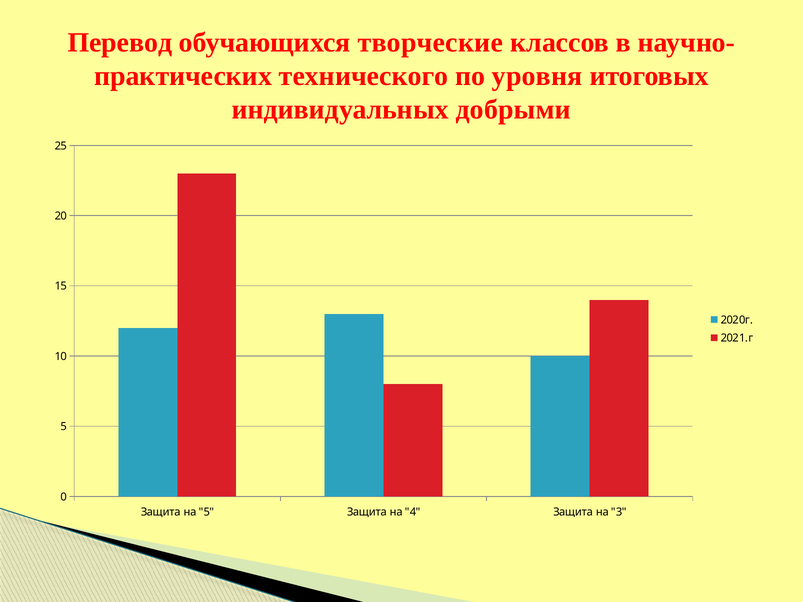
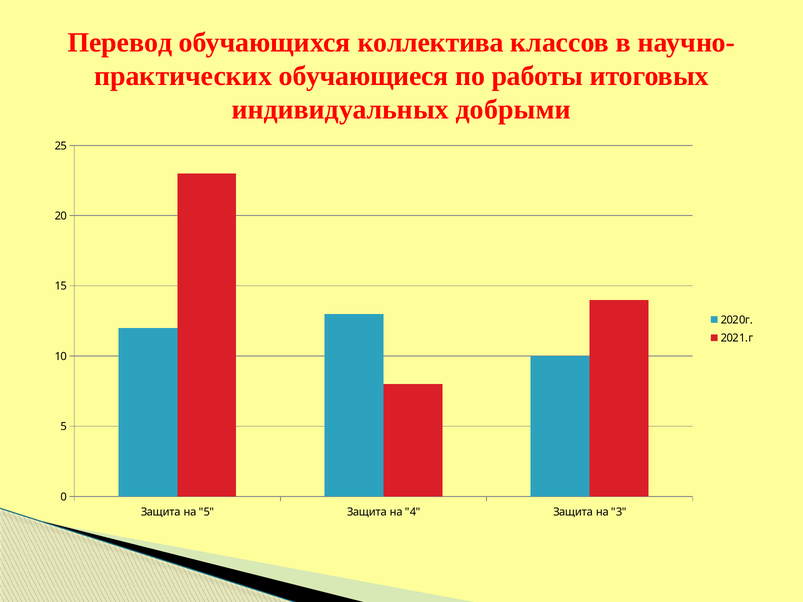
творческие: творческие -> коллектива
технического: технического -> обучающиеся
уровня: уровня -> работы
